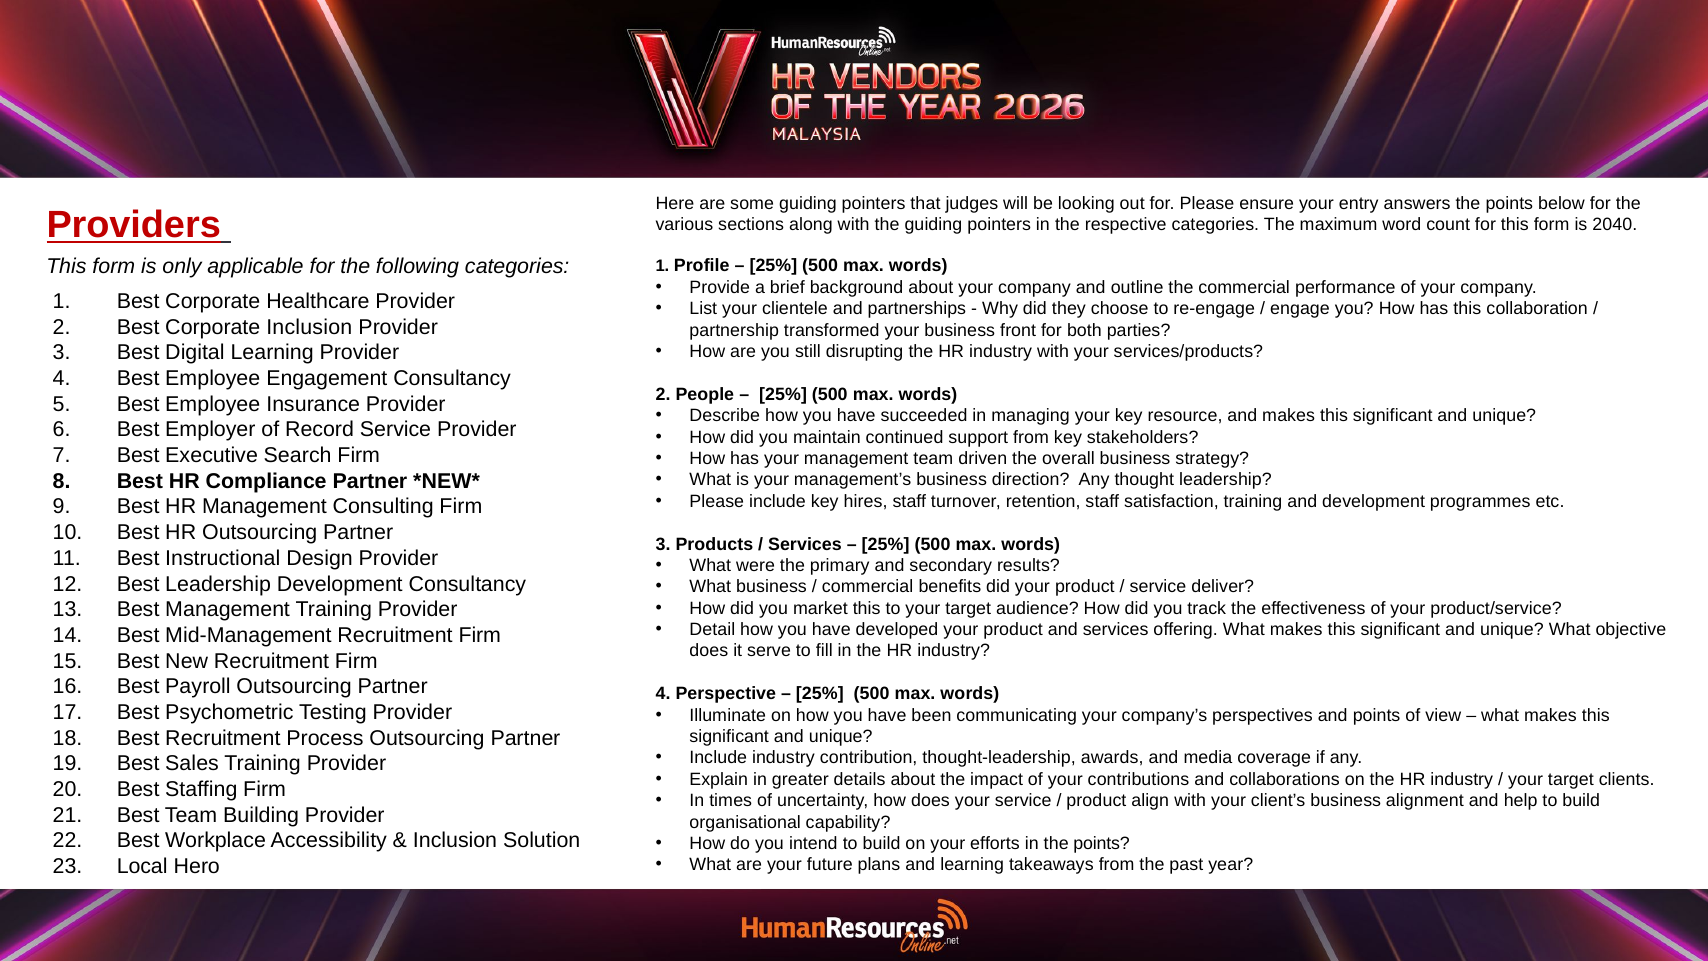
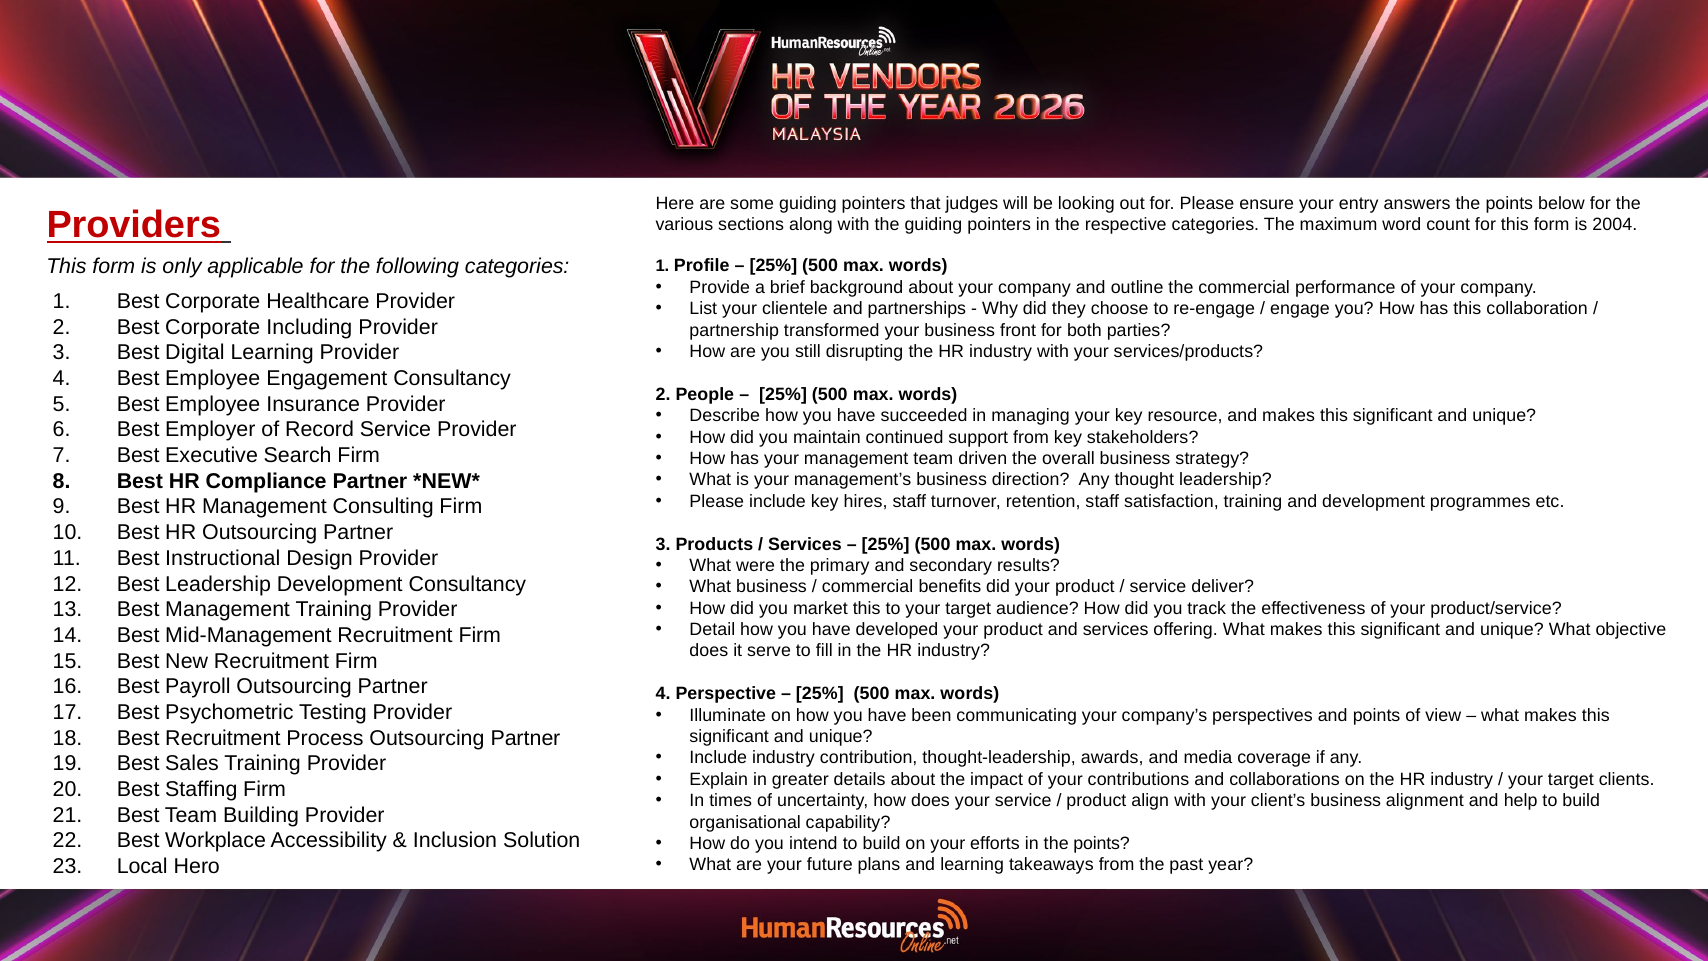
2040: 2040 -> 2004
Corporate Inclusion: Inclusion -> Including
